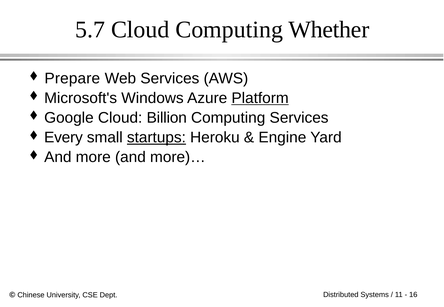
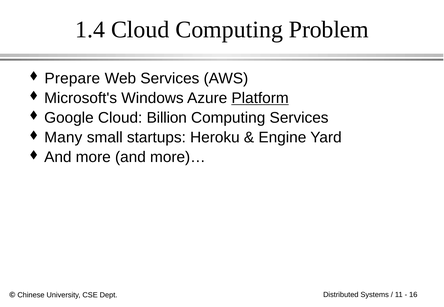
5.7: 5.7 -> 1.4
Whether: Whether -> Problem
Every: Every -> Many
startups underline: present -> none
